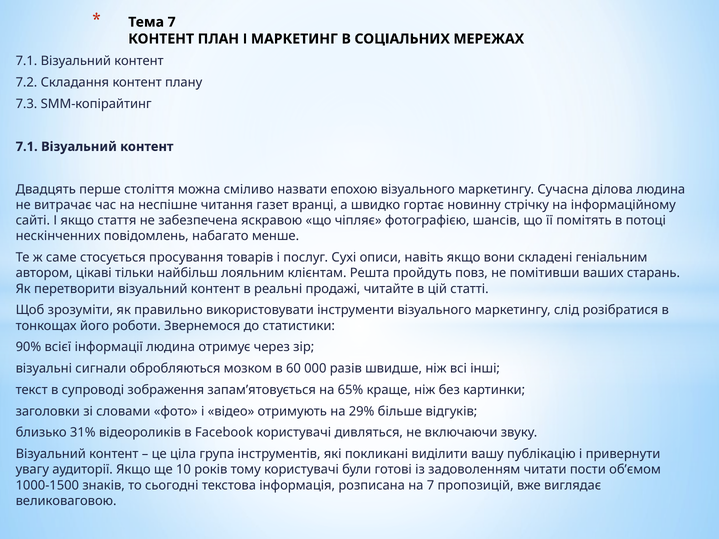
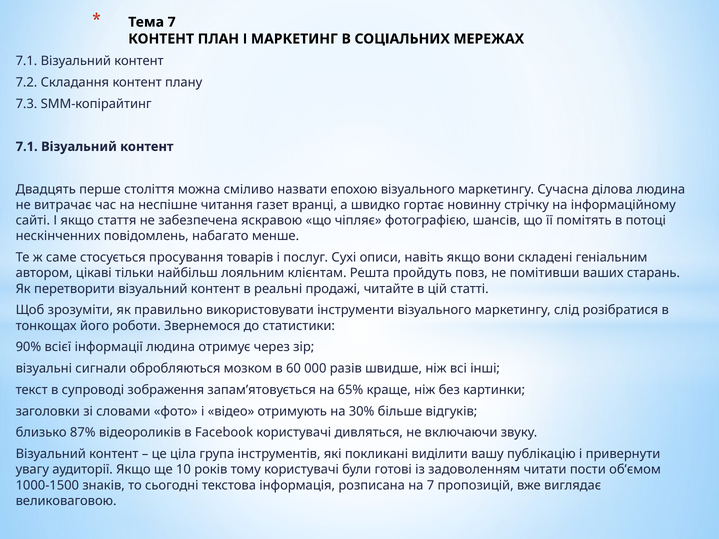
29%: 29% -> 30%
31%: 31% -> 87%
